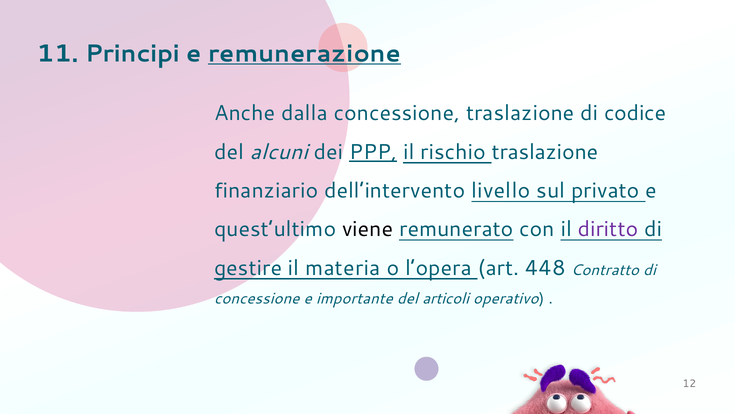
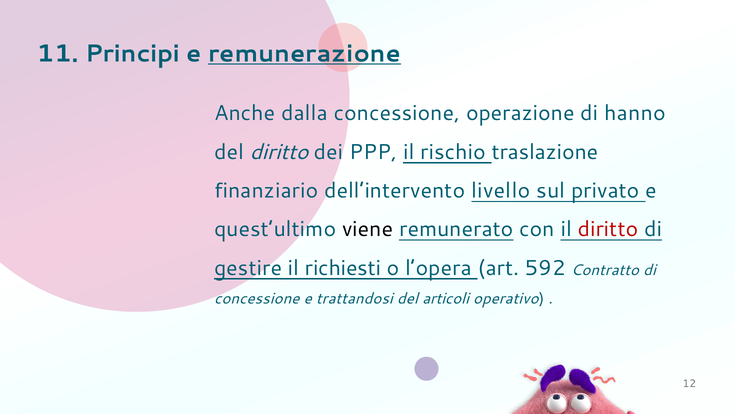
concessione traslazione: traslazione -> operazione
codice: codice -> hanno
del alcuni: alcuni -> diritto
PPP underline: present -> none
diritto at (608, 229) colour: purple -> red
materia: materia -> richiesti
448: 448 -> 592
importante: importante -> trattandosi
